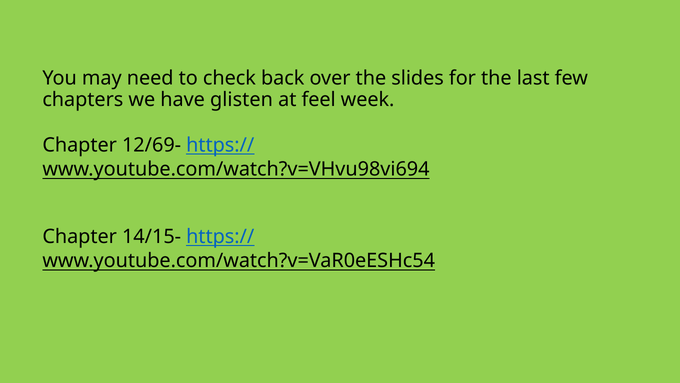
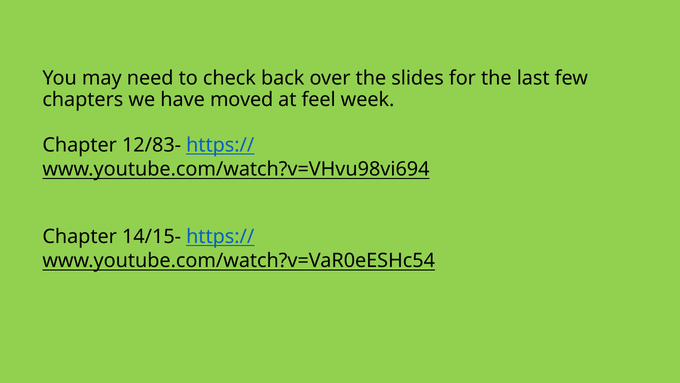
glisten: glisten -> moved
12/69-: 12/69- -> 12/83-
